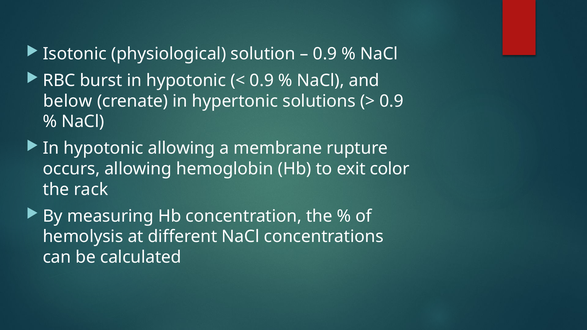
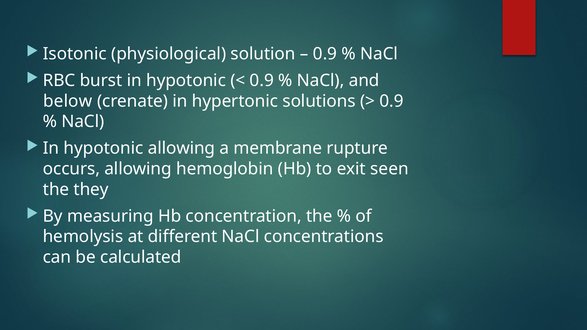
color: color -> seen
rack: rack -> they
